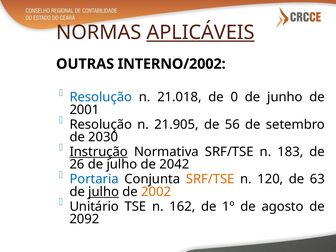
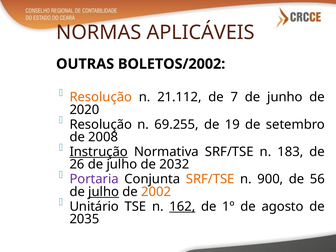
APLICÁVEIS underline: present -> none
INTERNO/2002: INTERNO/2002 -> BOLETOS/2002
Resolução at (101, 97) colour: blue -> orange
21.018: 21.018 -> 21.112
0: 0 -> 7
2001: 2001 -> 2020
21.905: 21.905 -> 69.255
56: 56 -> 19
2030: 2030 -> 2008
2042: 2042 -> 2032
Portaria colour: blue -> purple
120: 120 -> 900
63: 63 -> 56
162 underline: none -> present
2092: 2092 -> 2035
